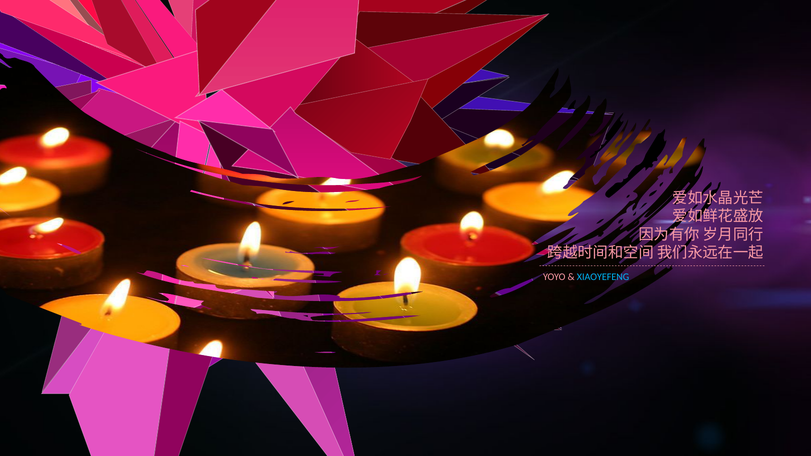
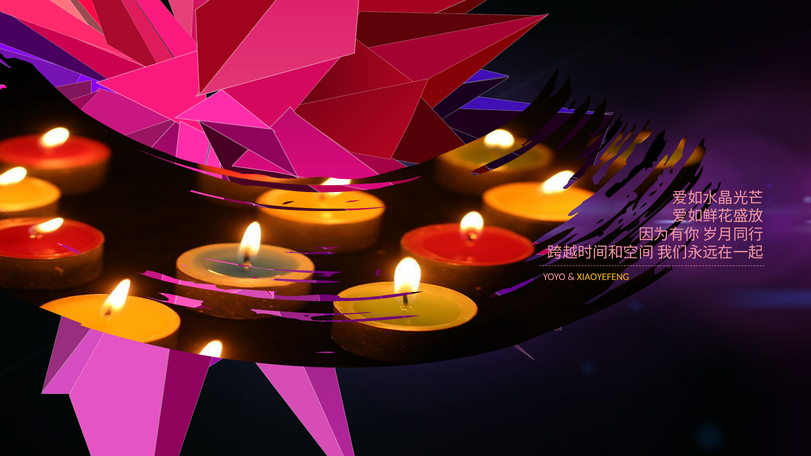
XIAOYEFENG colour: light blue -> yellow
